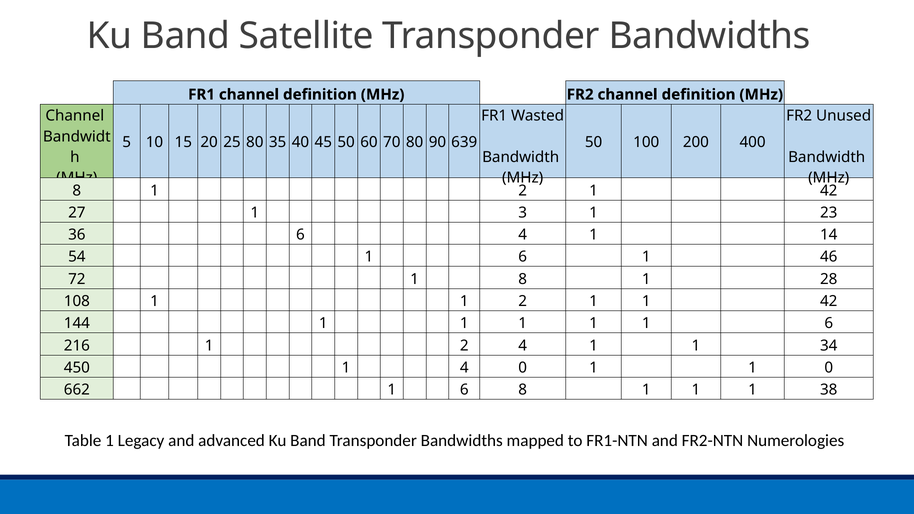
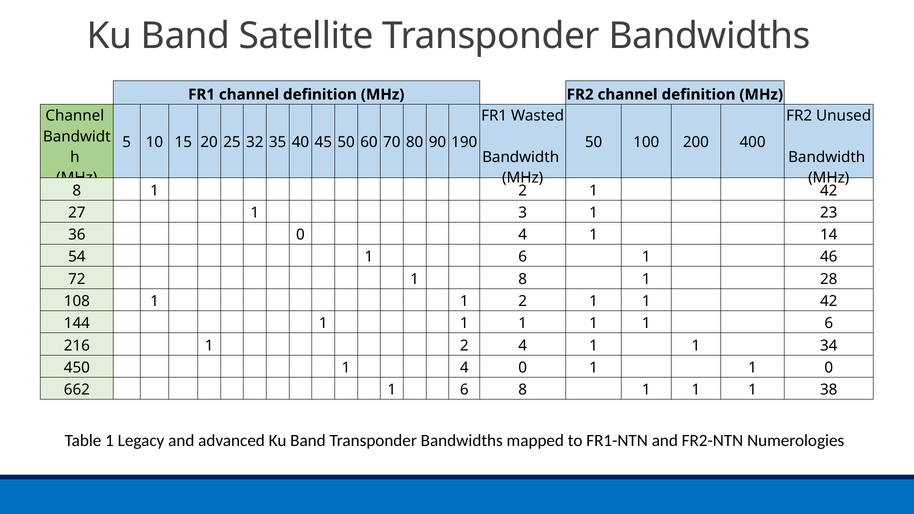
25 80: 80 -> 32
639: 639 -> 190
6 at (300, 235): 6 -> 0
